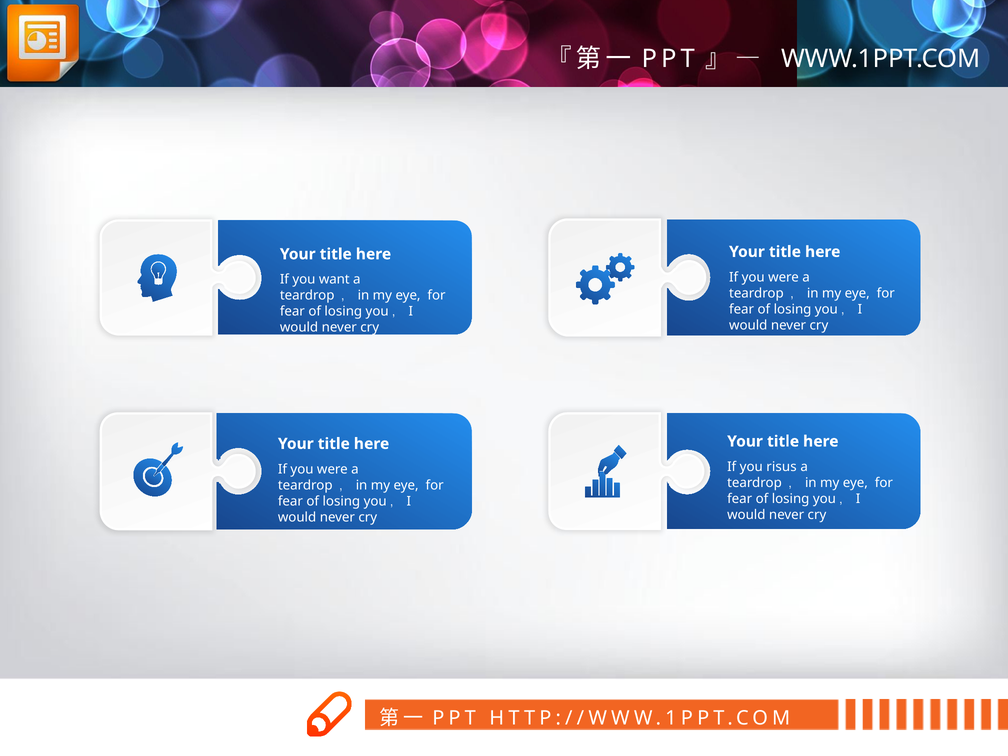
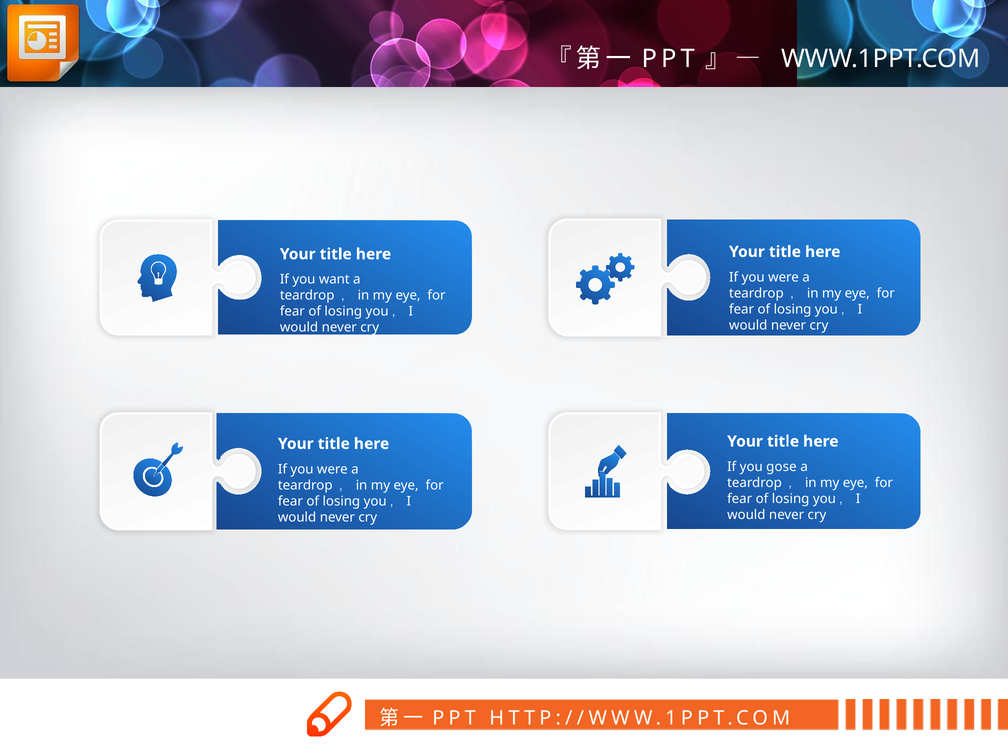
risus: risus -> gose
